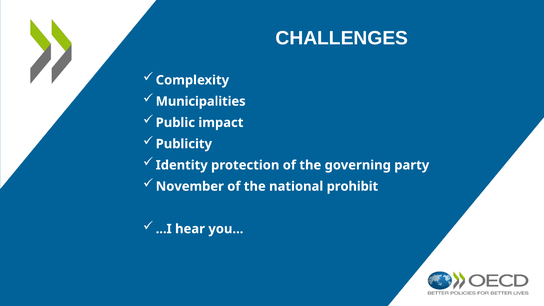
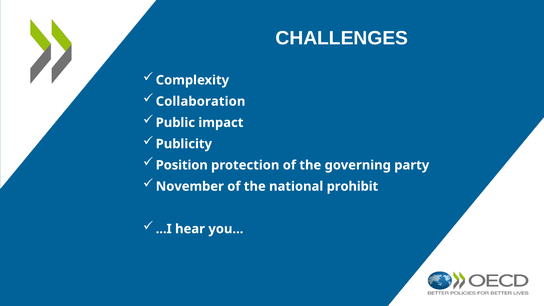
Municipalities: Municipalities -> Collaboration
Identity: Identity -> Position
